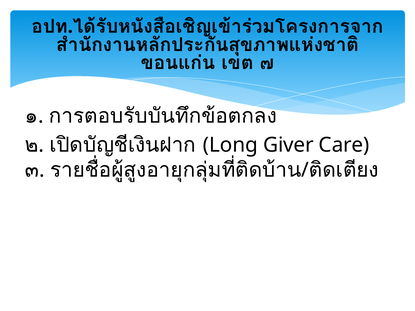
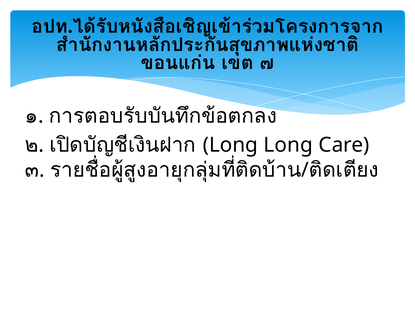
Long Giver: Giver -> Long
